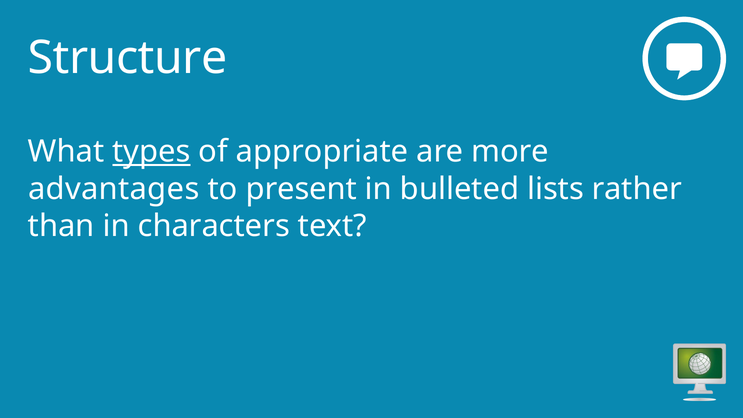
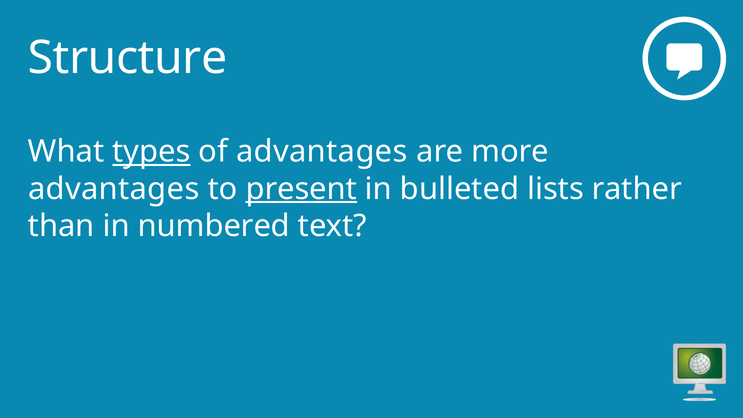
of appropriate: appropriate -> advantages
present underline: none -> present
characters: characters -> numbered
